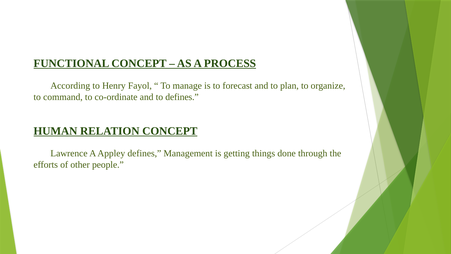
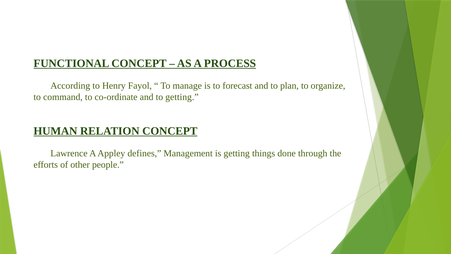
to defines: defines -> getting
